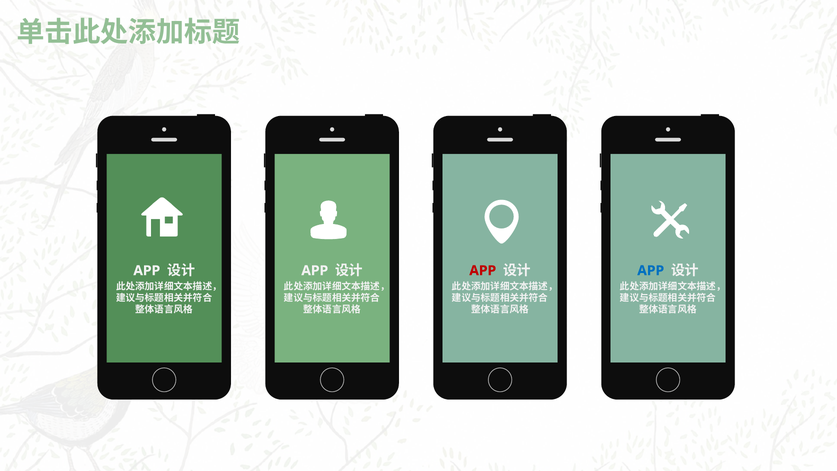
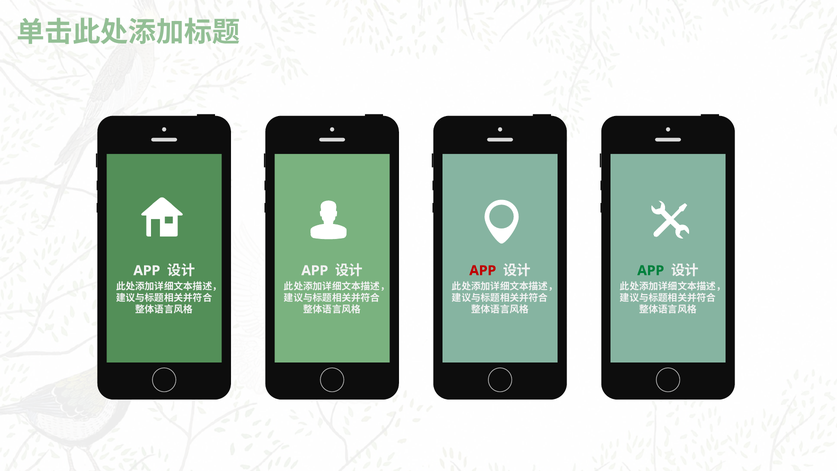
APP at (651, 271) colour: blue -> green
